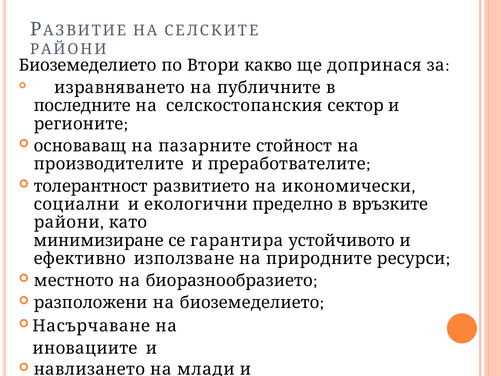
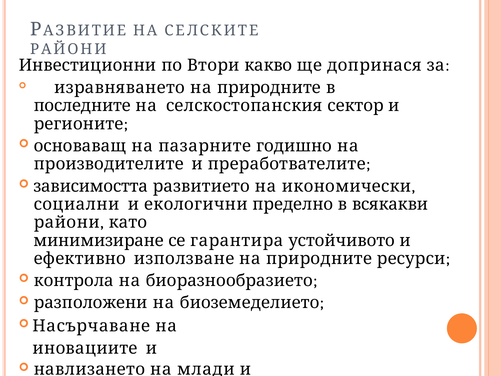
Биоземеделието at (88, 65): Биоземеделието -> Инвестиционни
изравняването на публичните: публичните -> природните
стойност: стойност -> годишно
толерантност: толерантност -> зависимостта
връзките: връзките -> всякакви
местното: местното -> контрола
